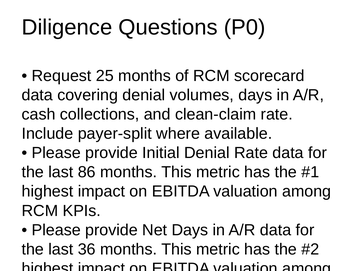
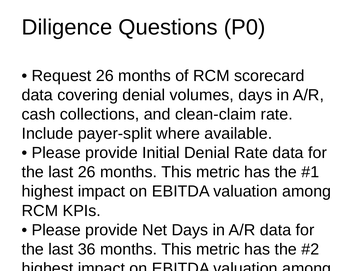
Request 25: 25 -> 26
last 86: 86 -> 26
